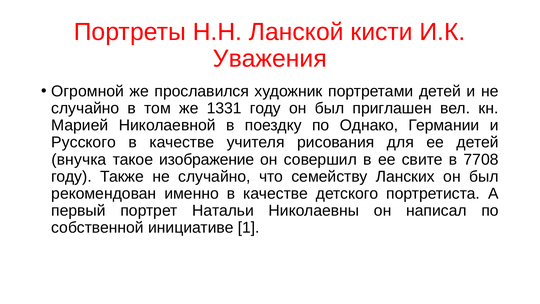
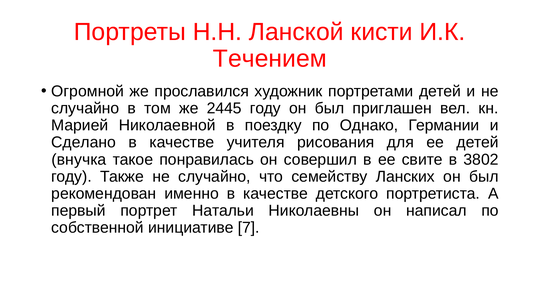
Уважения: Уважения -> Течением
1331: 1331 -> 2445
Русского: Русского -> Сделано
изображение: изображение -> понравилась
7708: 7708 -> 3802
1: 1 -> 7
